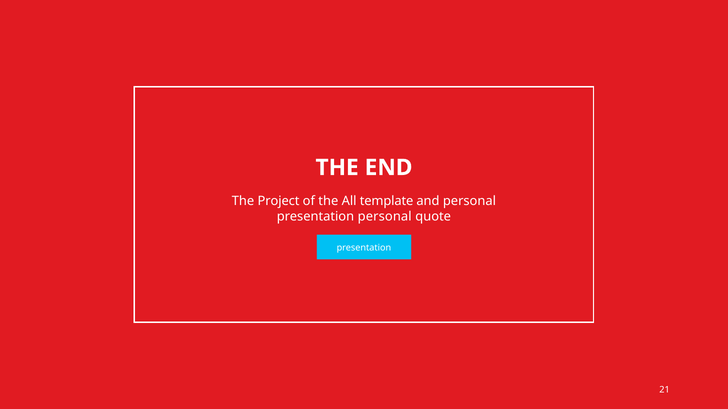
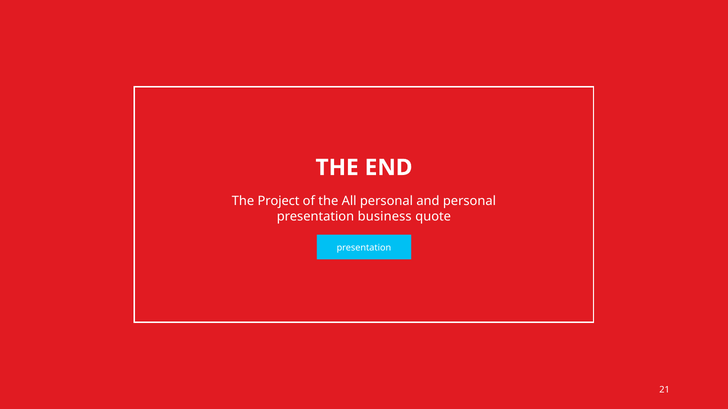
All template: template -> personal
presentation personal: personal -> business
